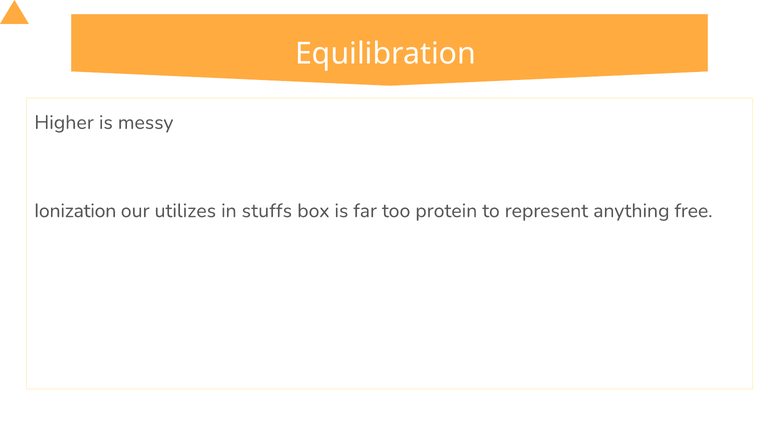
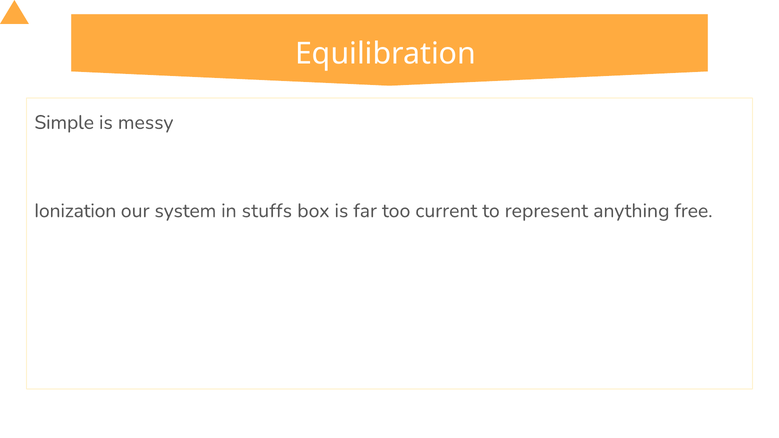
Higher: Higher -> Simple
utilizes: utilizes -> system
protein: protein -> current
